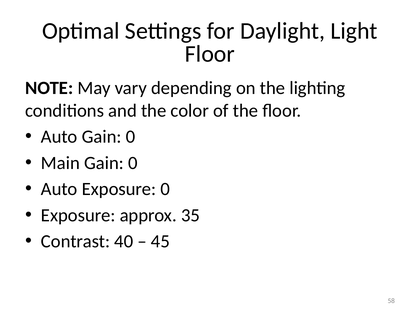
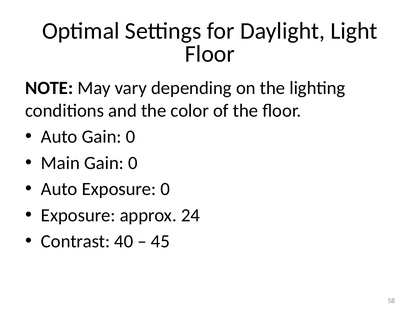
35: 35 -> 24
